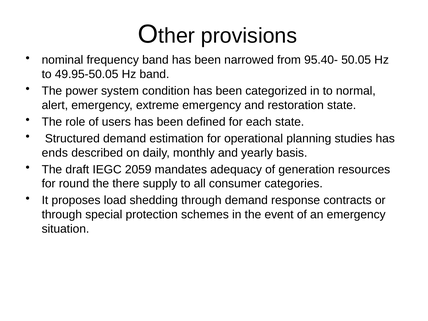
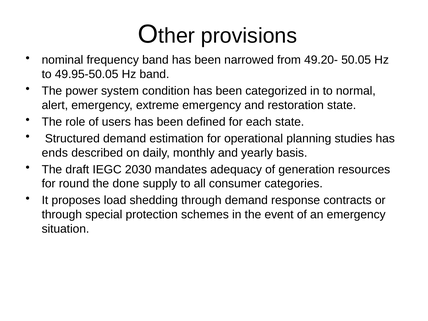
95.40-: 95.40- -> 49.20-
2059: 2059 -> 2030
there: there -> done
